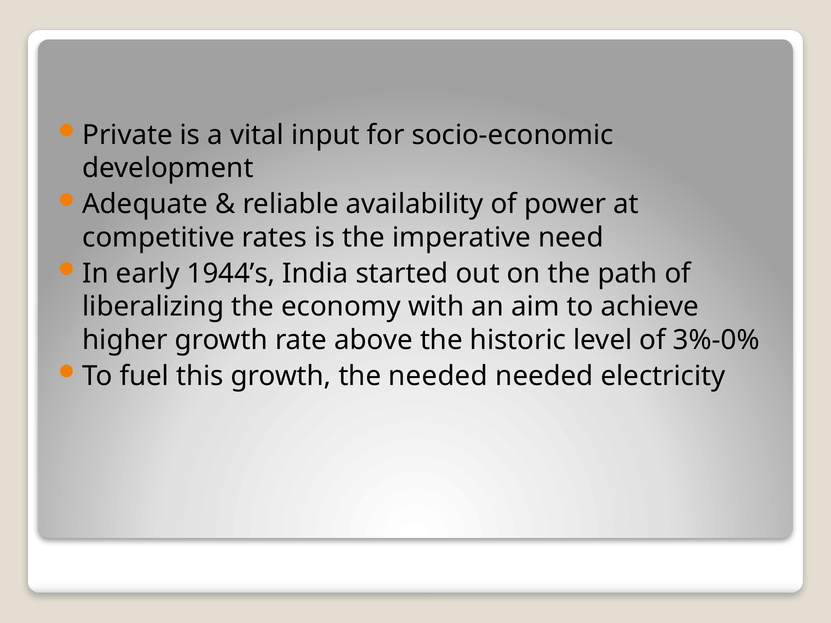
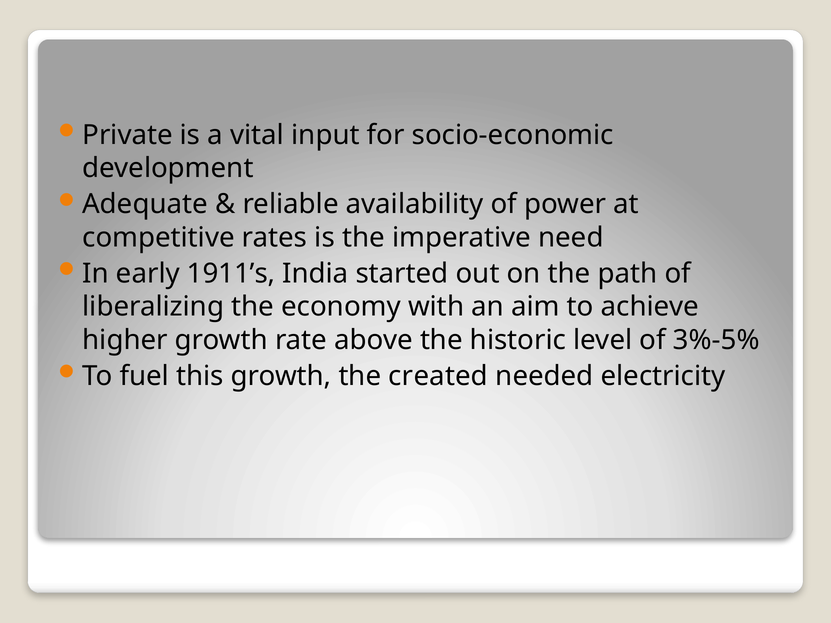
1944’s: 1944’s -> 1911’s
3%-0%: 3%-0% -> 3%-5%
the needed: needed -> created
